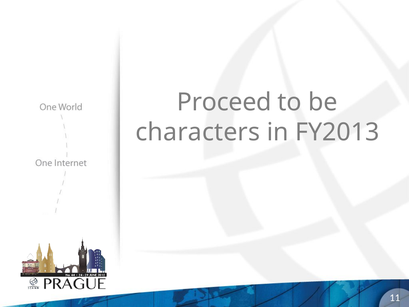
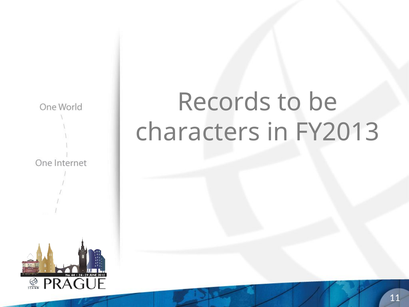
Proceed: Proceed -> Records
